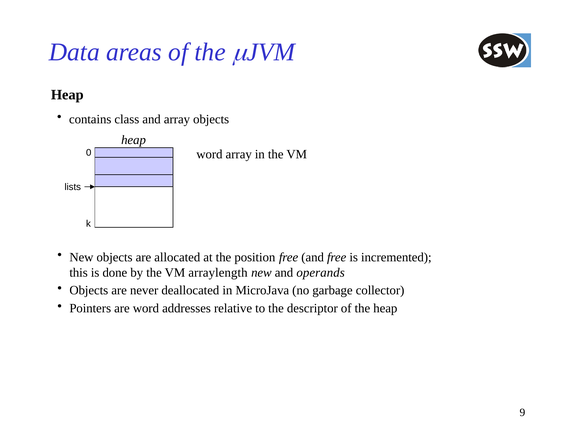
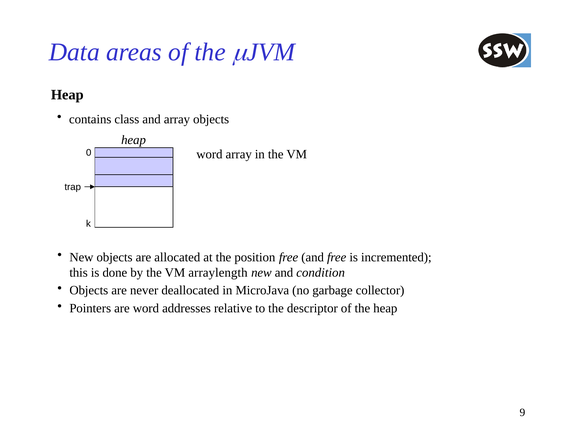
lists: lists -> trap
operands: operands -> condition
